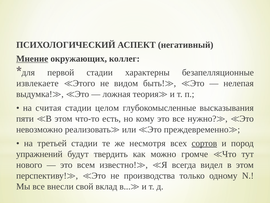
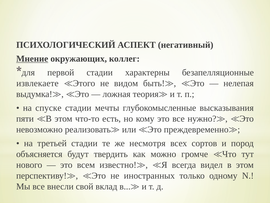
считая: считая -> спуске
целом: целом -> мечты
сортов underline: present -> none
упражнений: упражнений -> объясняется
производства: производства -> иностранных
